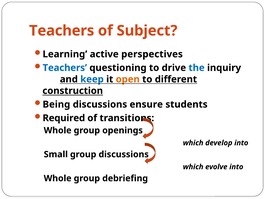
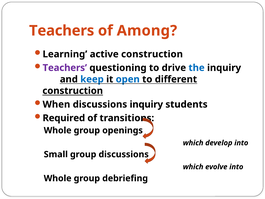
Subject: Subject -> Among
active perspectives: perspectives -> construction
Teachers at (65, 68) colour: blue -> purple
open colour: orange -> blue
Being: Being -> When
discussions ensure: ensure -> inquiry
